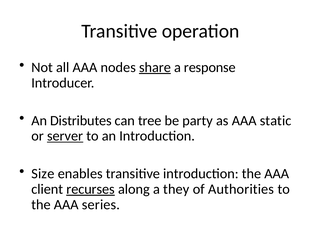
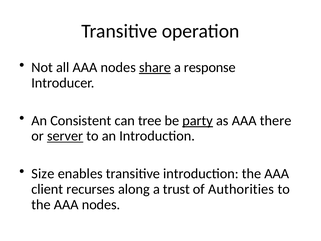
Distributes: Distributes -> Consistent
party underline: none -> present
static: static -> there
recurses underline: present -> none
they: they -> trust
the AAA series: series -> nodes
